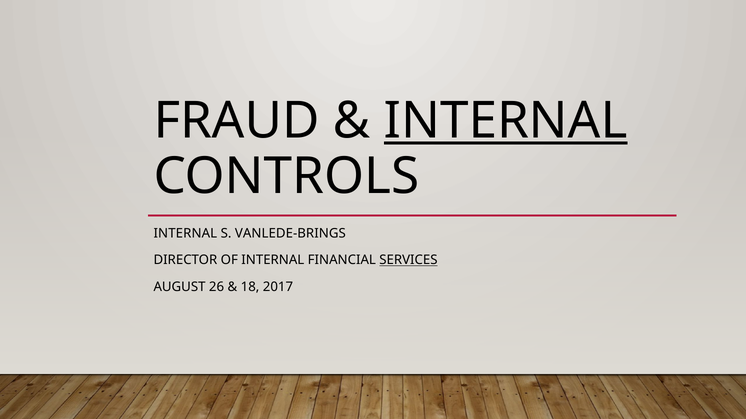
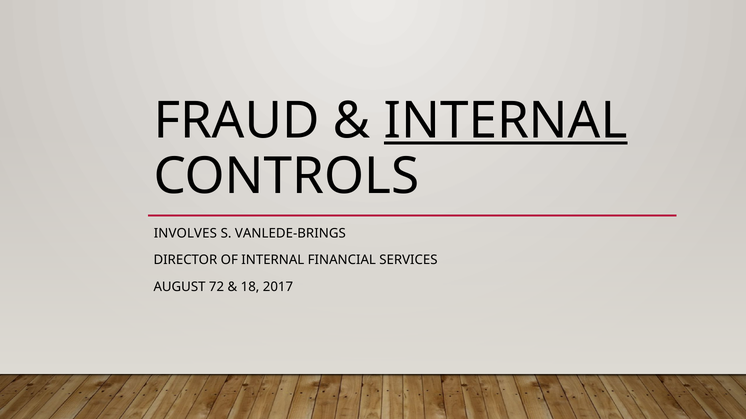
INTERNAL at (185, 234): INTERNAL -> INVOLVES
SERVICES underline: present -> none
26: 26 -> 72
